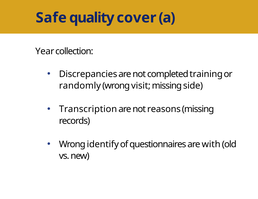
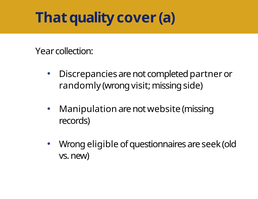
Safe: Safe -> That
training: training -> partner
Transcription: Transcription -> Manipulation
reasons: reasons -> website
identify: identify -> eligible
with: with -> seek
